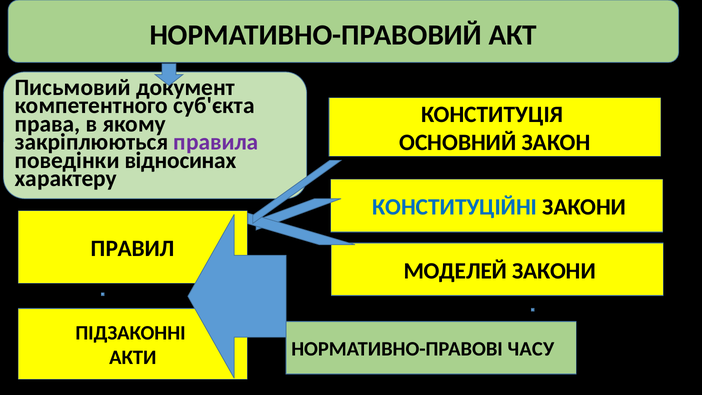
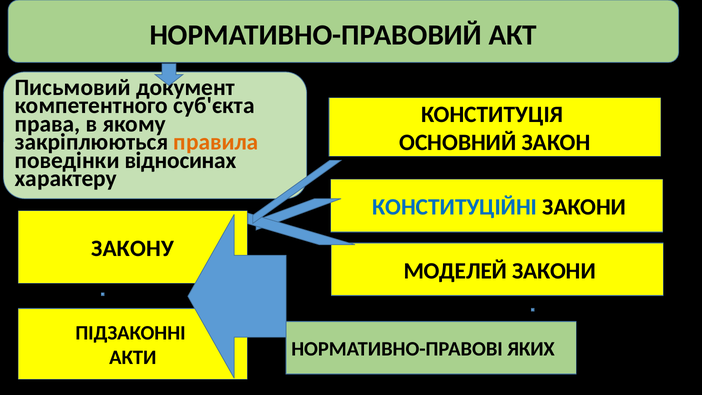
правила colour: purple -> orange
ПРАВИЛ: ПРАВИЛ -> ЗАКОНУ
ЧАСУ: ЧАСУ -> ЯКИХ
